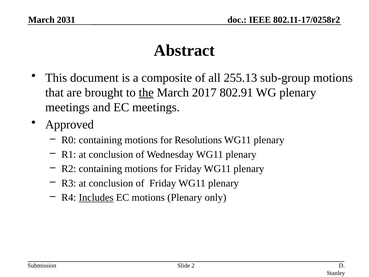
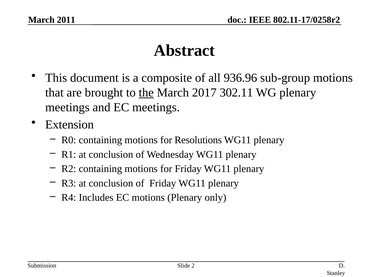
2031: 2031 -> 2011
255.13: 255.13 -> 936.96
802.91: 802.91 -> 302.11
Approved: Approved -> Extension
Includes underline: present -> none
